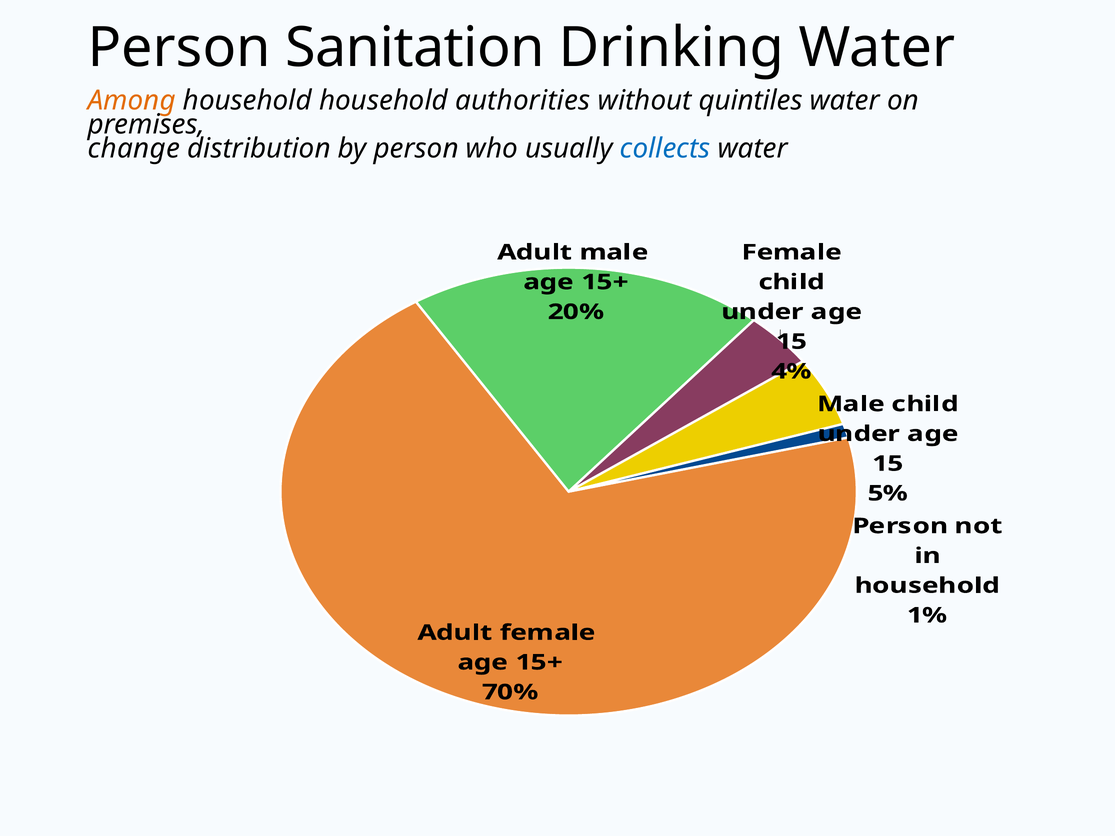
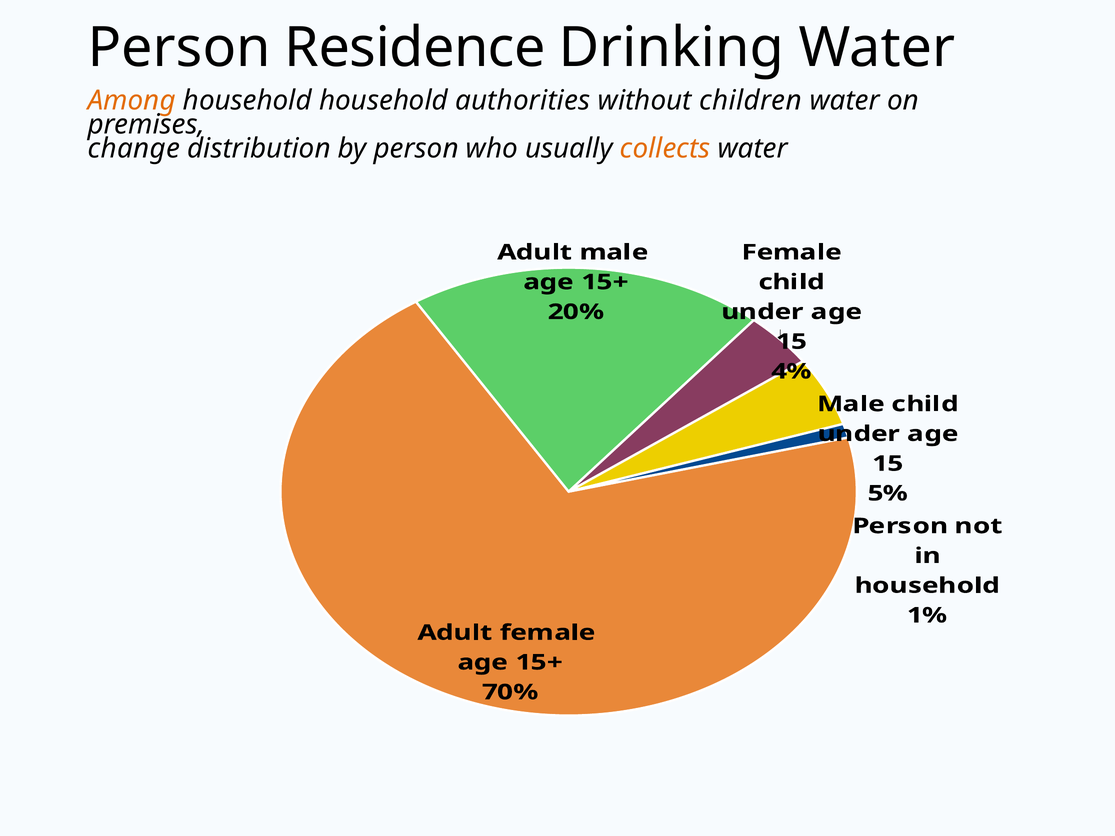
Sanitation: Sanitation -> Residence
quintiles: quintiles -> children
collects colour: blue -> orange
